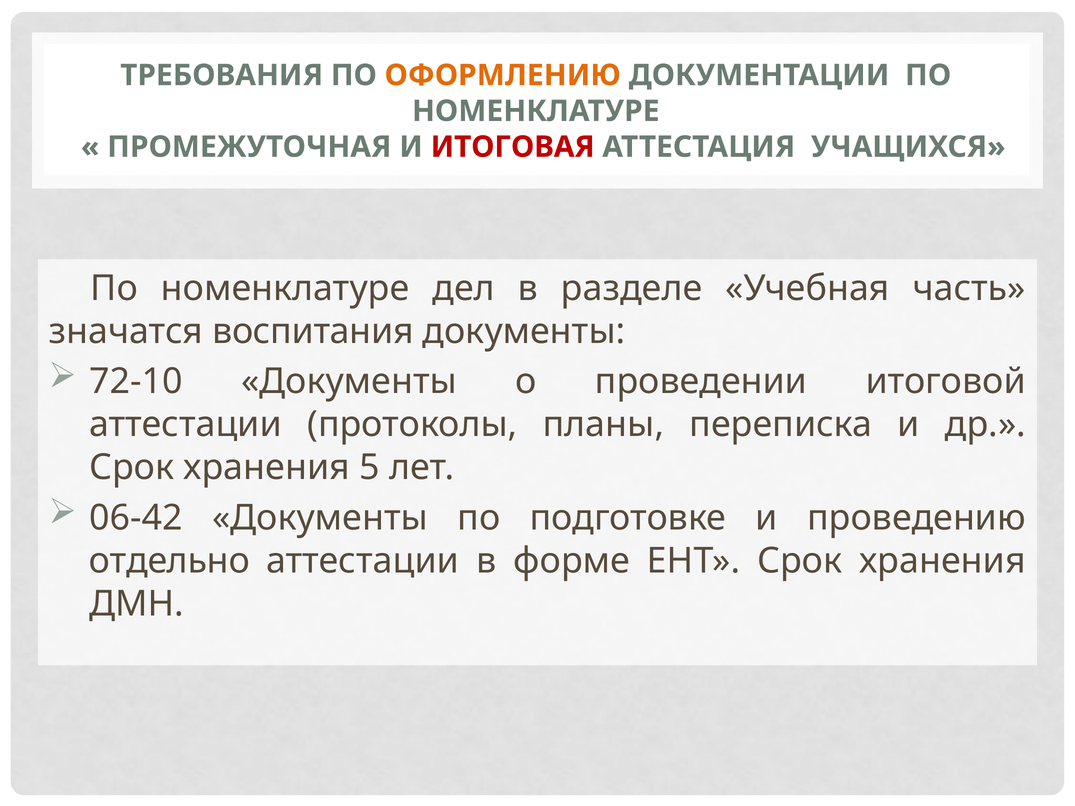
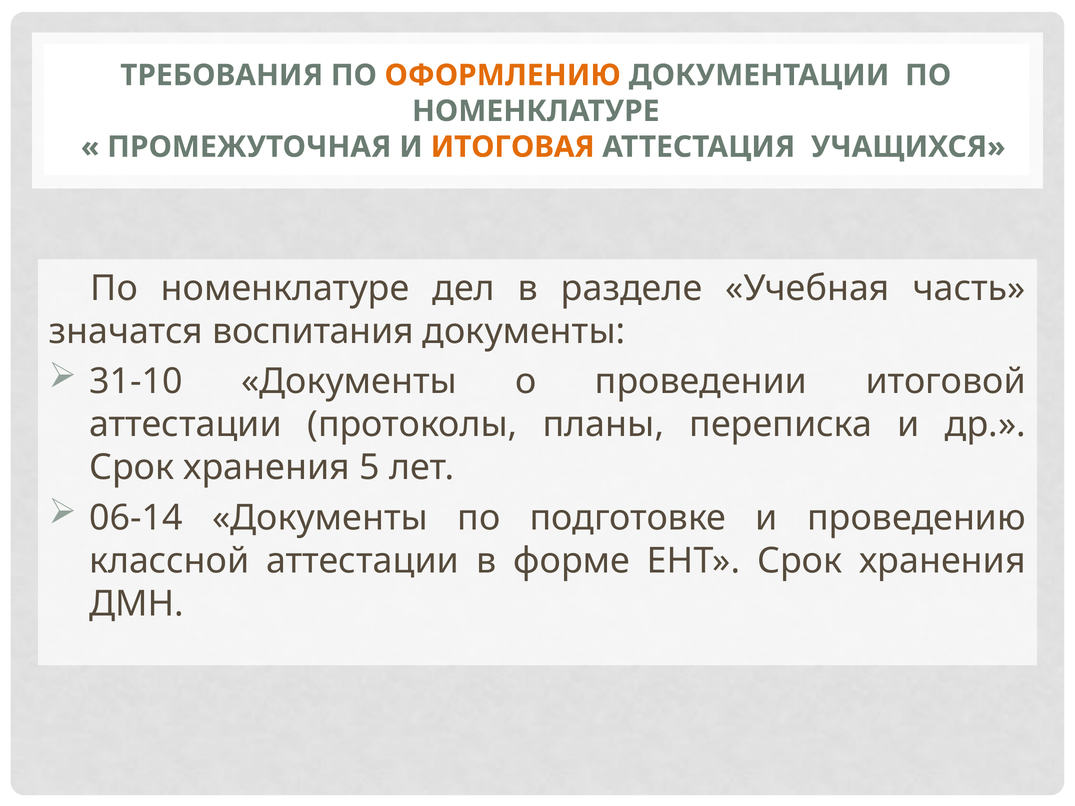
ИТОГОВАЯ colour: red -> orange
72-10: 72-10 -> 31-10
06-42: 06-42 -> 06-14
отдельно: отдельно -> классной
